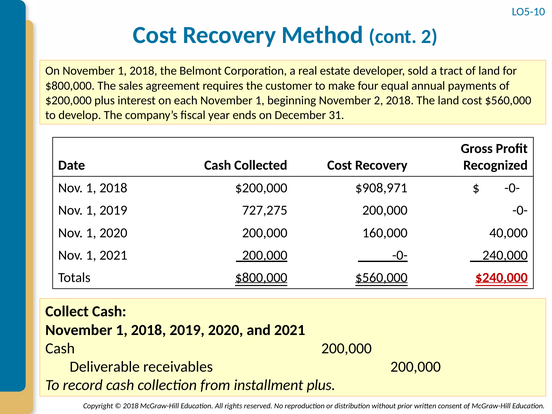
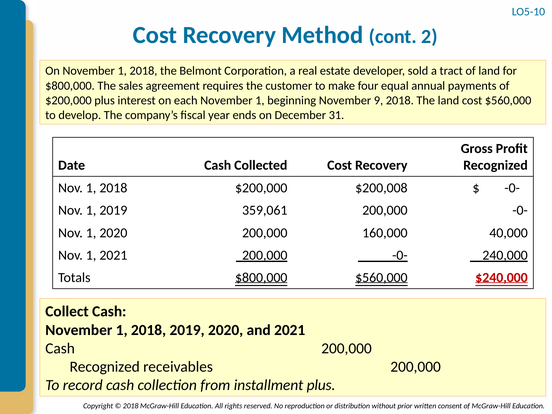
November 2: 2 -> 9
$908,971: $908,971 -> $200,008
727,275: 727,275 -> 359,061
Deliverable at (105, 367): Deliverable -> Recognized
